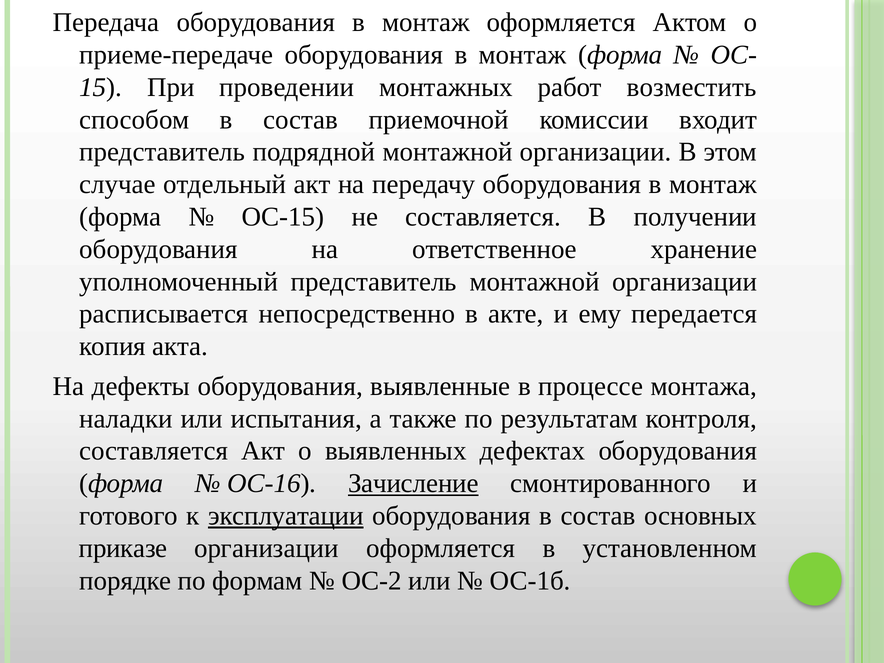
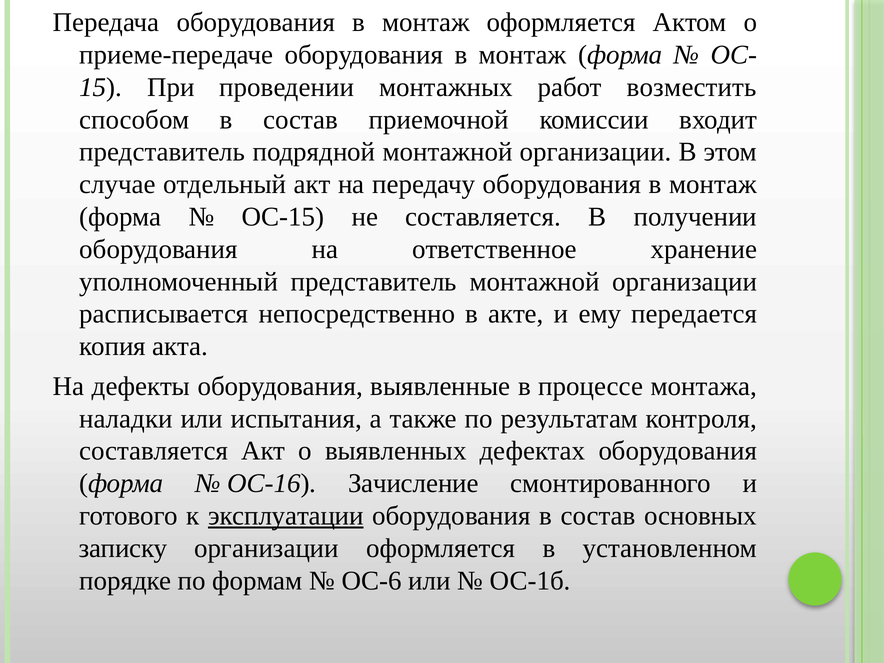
Зачисление underline: present -> none
приказе: приказе -> записку
ОС-2: ОС-2 -> ОС-6
